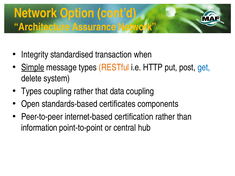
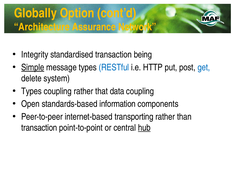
Network at (35, 13): Network -> Globally
when: when -> being
RESTful colour: orange -> blue
certificates: certificates -> information
certification: certification -> transporting
information at (39, 128): information -> transaction
hub underline: none -> present
